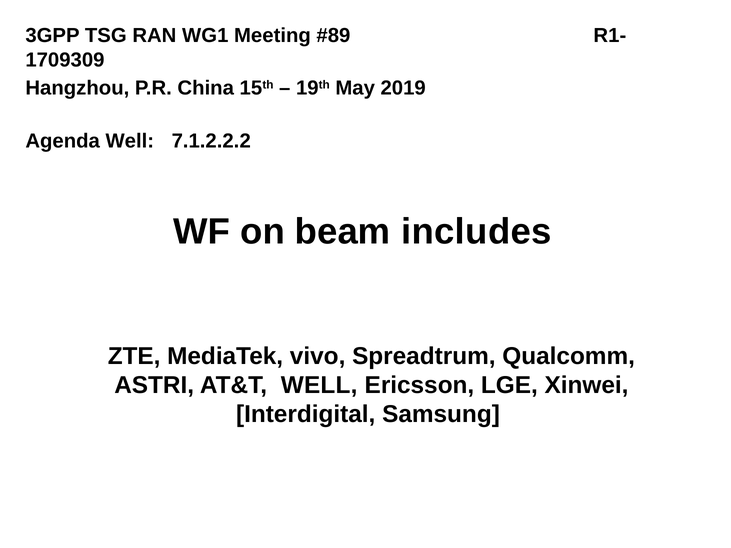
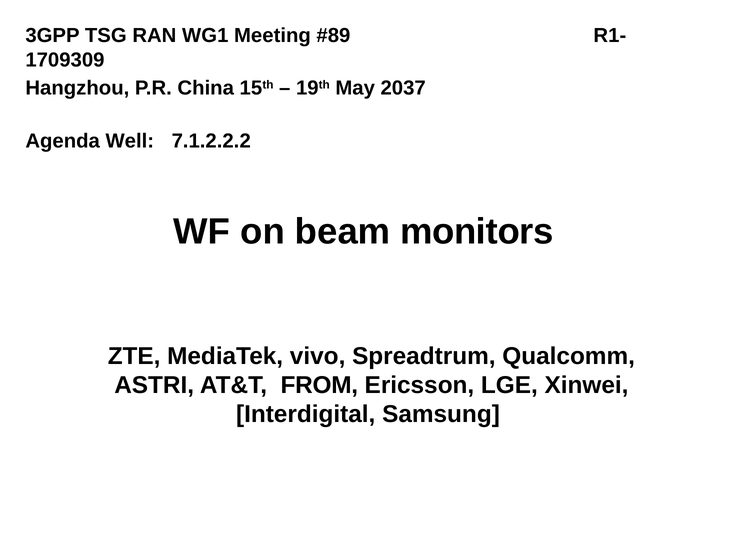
2019: 2019 -> 2037
includes: includes -> monitors
AT&T WELL: WELL -> FROM
